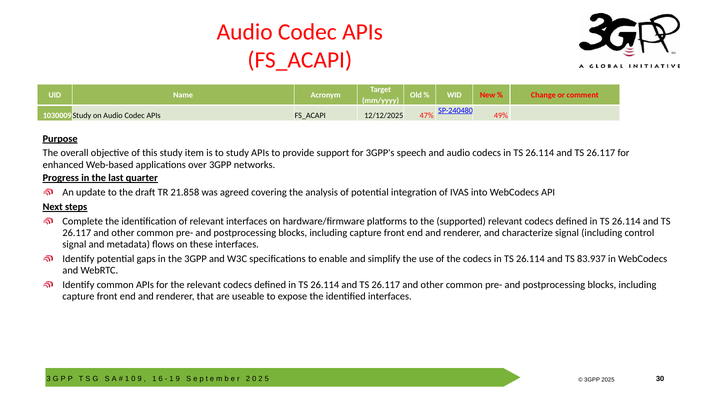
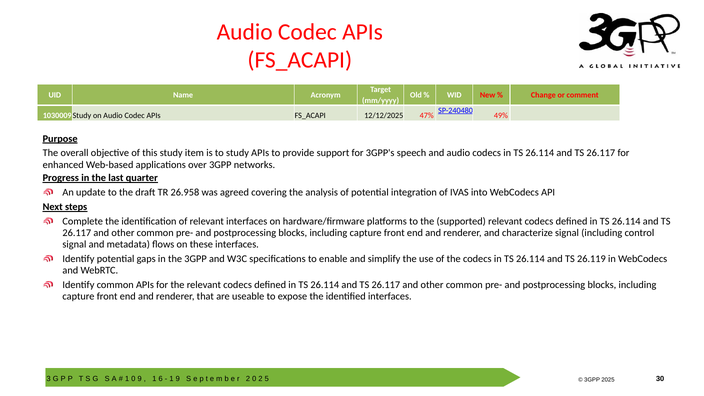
21.858: 21.858 -> 26.958
83.937: 83.937 -> 26.119
